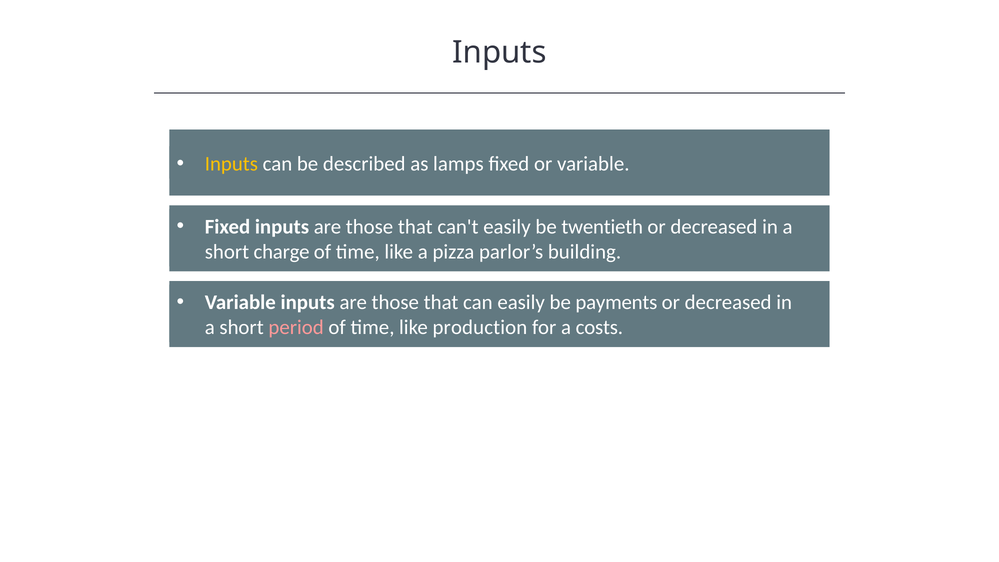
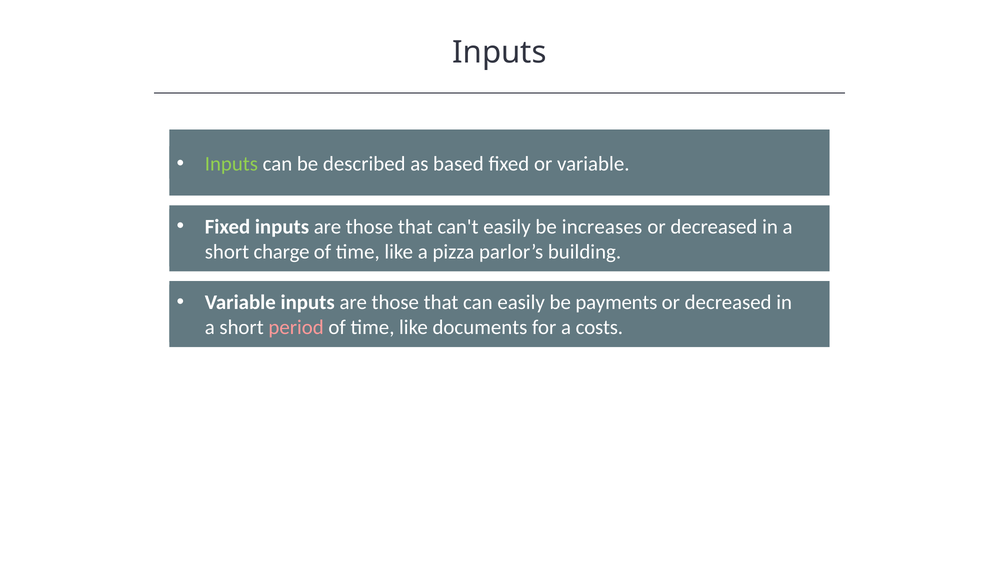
Inputs at (231, 164) colour: yellow -> light green
lamps: lamps -> based
twentieth: twentieth -> increases
production: production -> documents
